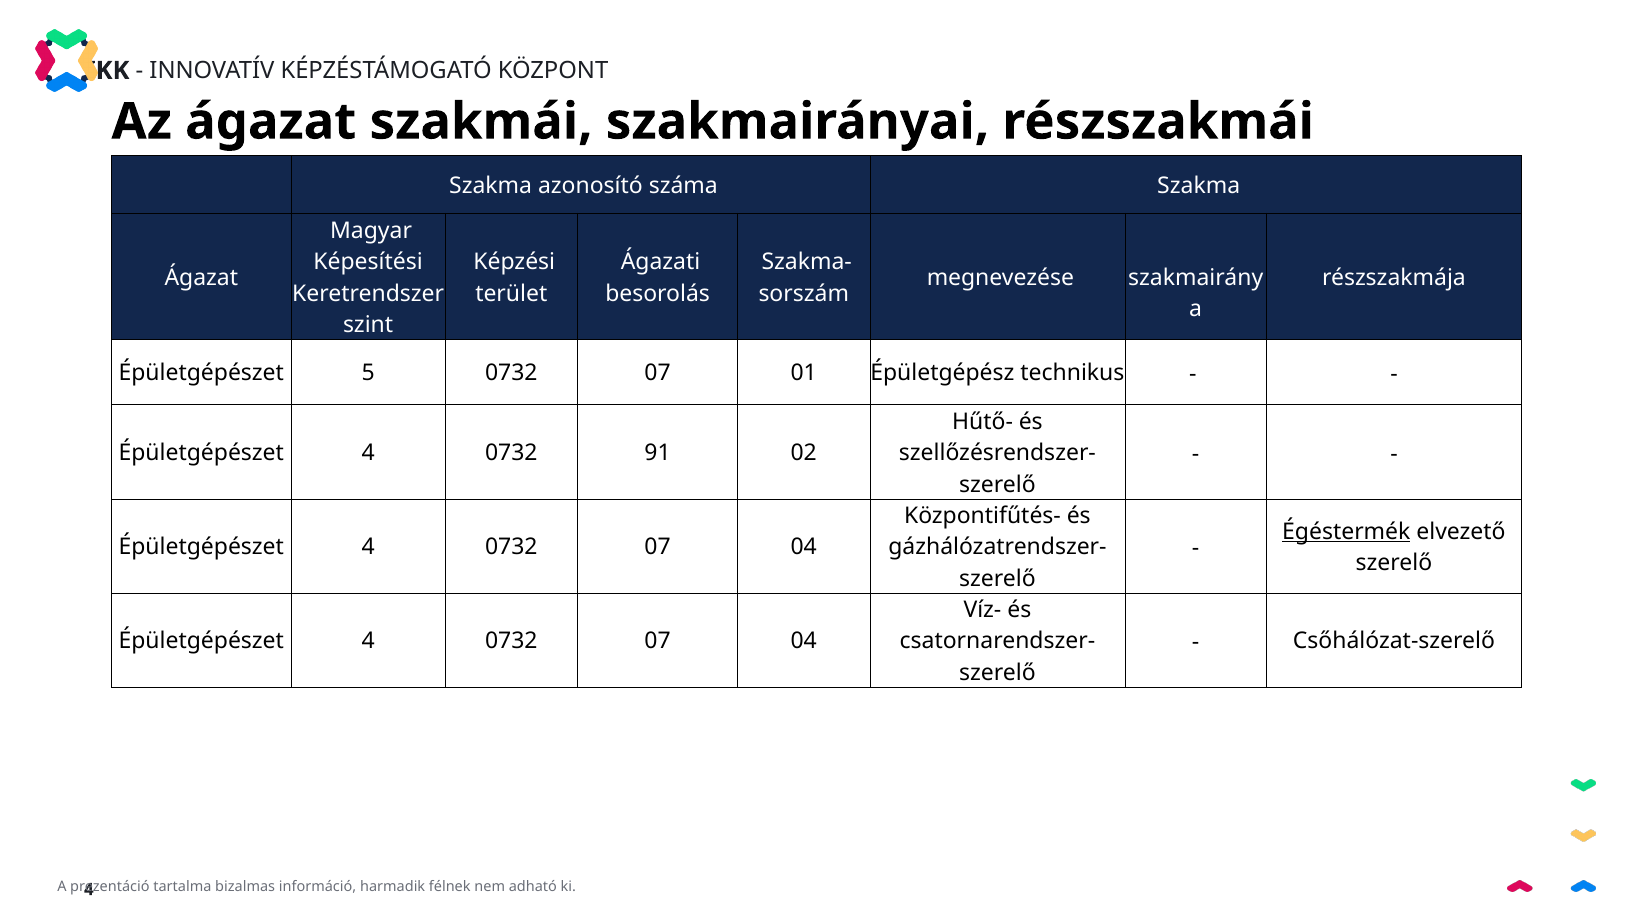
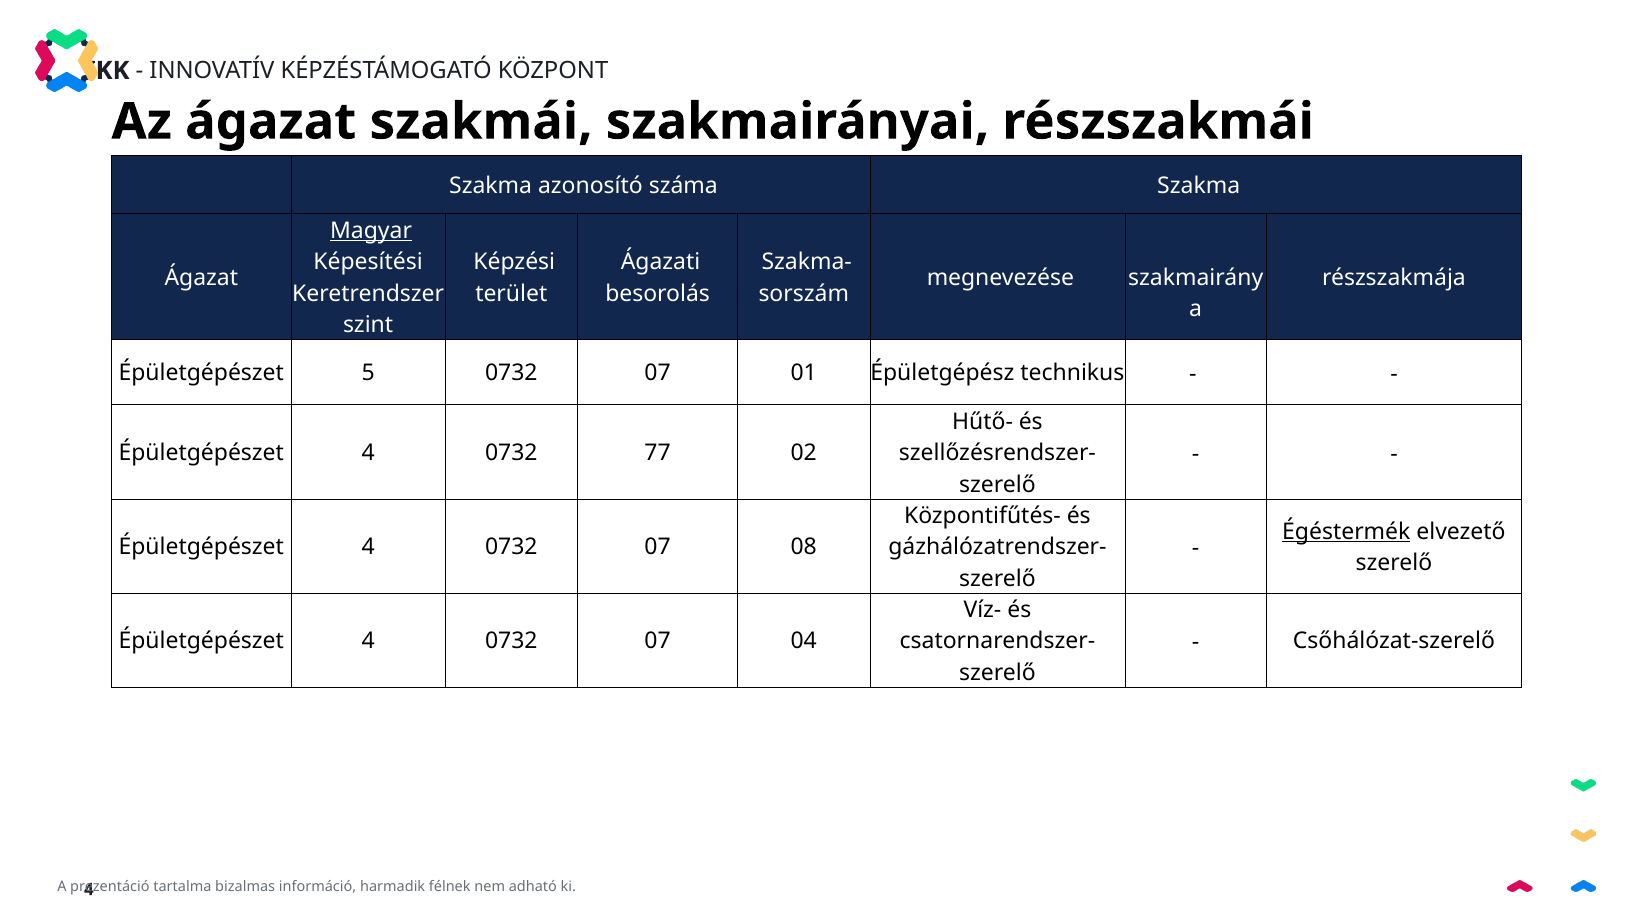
Magyar underline: none -> present
91: 91 -> 77
04 at (804, 547): 04 -> 08
